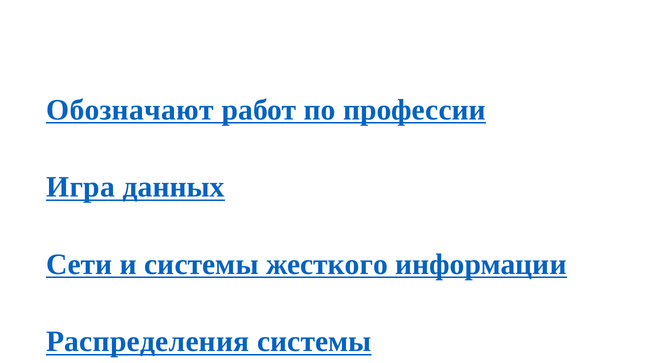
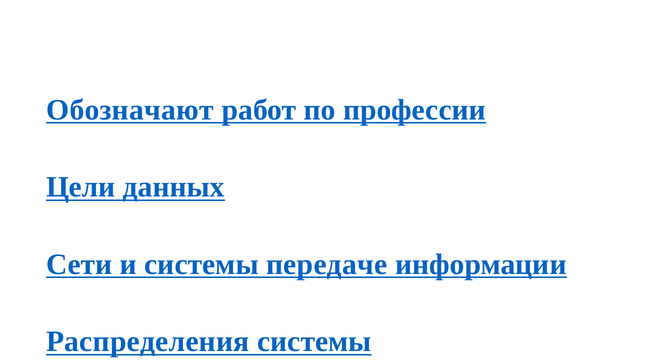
Игра: Игра -> Цели
жесткого: жесткого -> передаче
